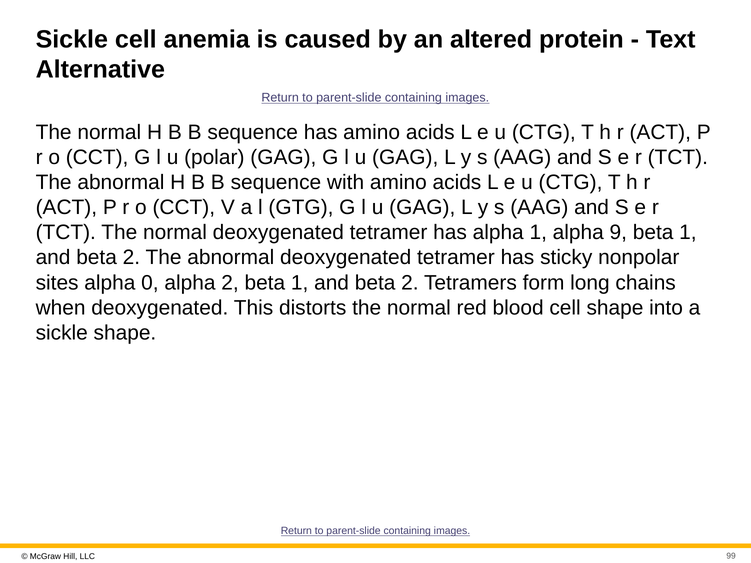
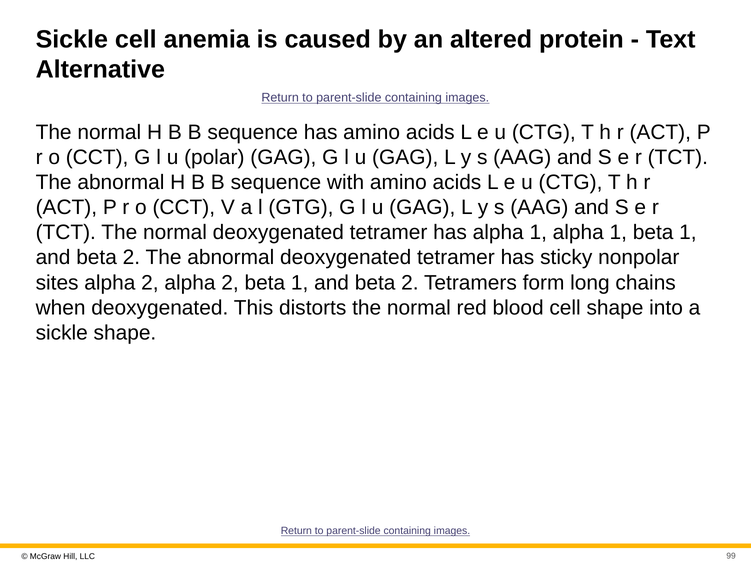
1 alpha 9: 9 -> 1
sites alpha 0: 0 -> 2
